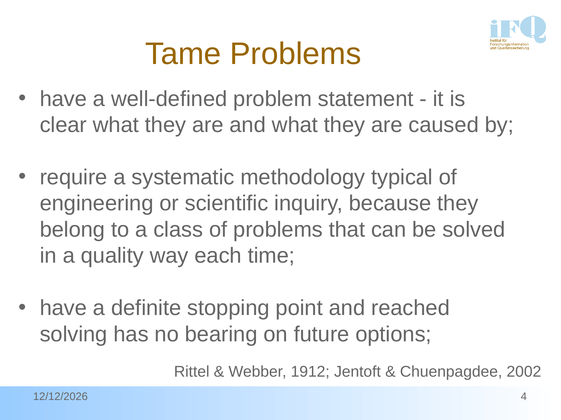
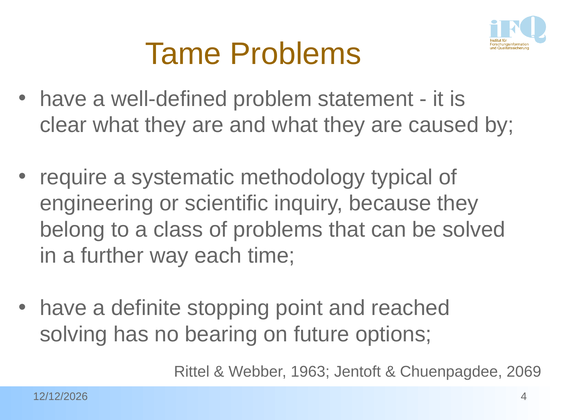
quality: quality -> further
1912: 1912 -> 1963
2002: 2002 -> 2069
